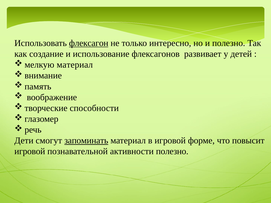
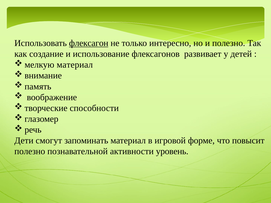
запоминать underline: present -> none
игровой at (30, 152): игровой -> полезно
активности полезно: полезно -> уровень
